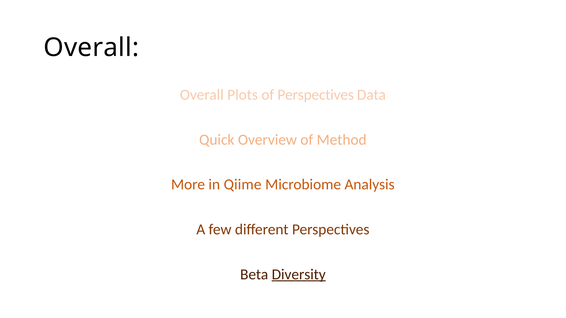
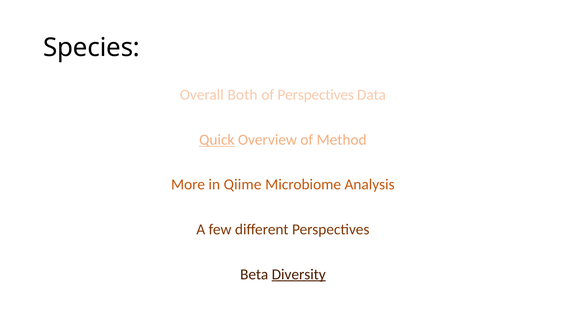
Overall at (91, 48): Overall -> Species
Plots: Plots -> Both
Quick underline: none -> present
